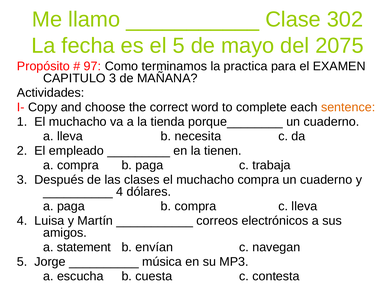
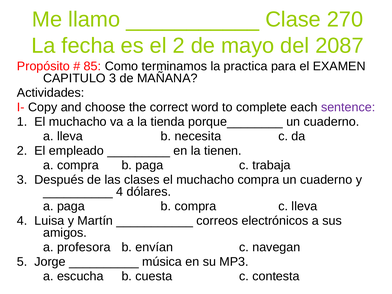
302: 302 -> 270
el 5: 5 -> 2
2075: 2075 -> 2087
97: 97 -> 85
sentence colour: orange -> purple
statement: statement -> profesora
